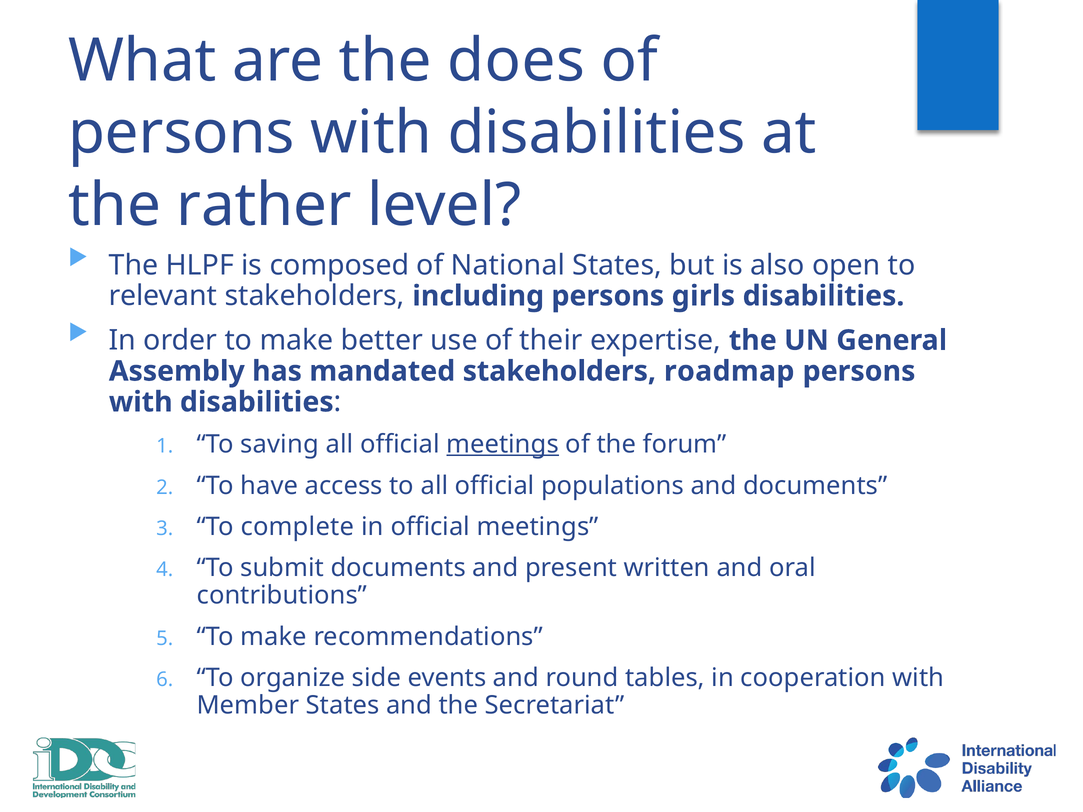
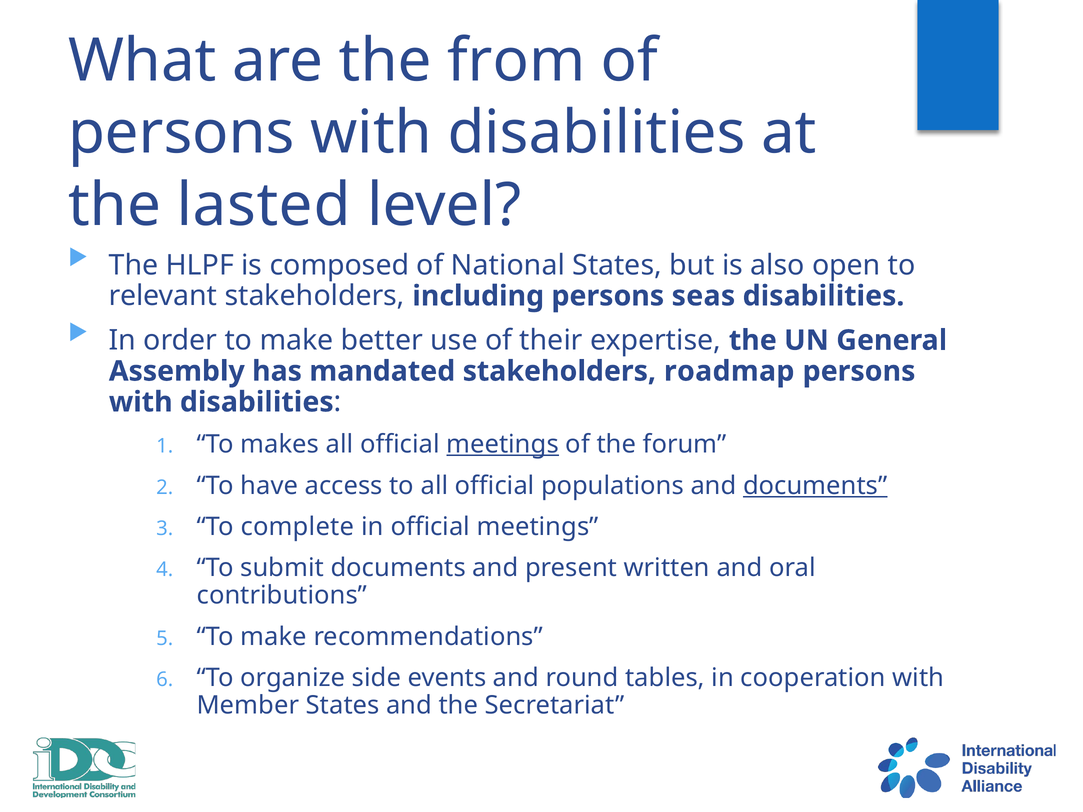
does: does -> from
rather: rather -> lasted
girls: girls -> seas
saving: saving -> makes
documents at (815, 486) underline: none -> present
